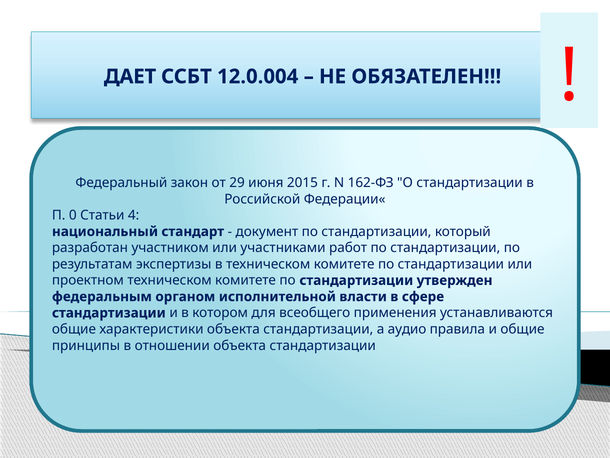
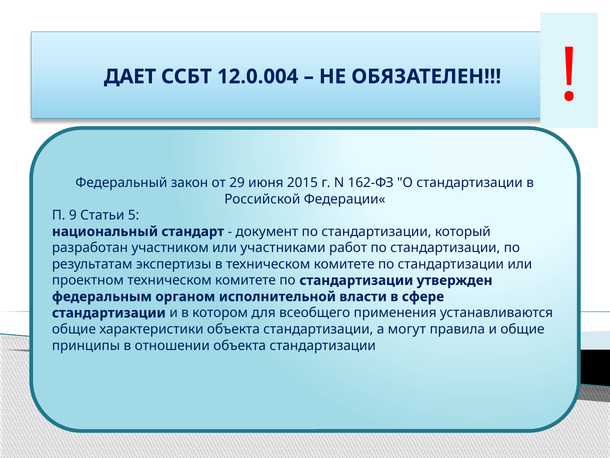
0: 0 -> 9
4: 4 -> 5
аудио: аудио -> могут
